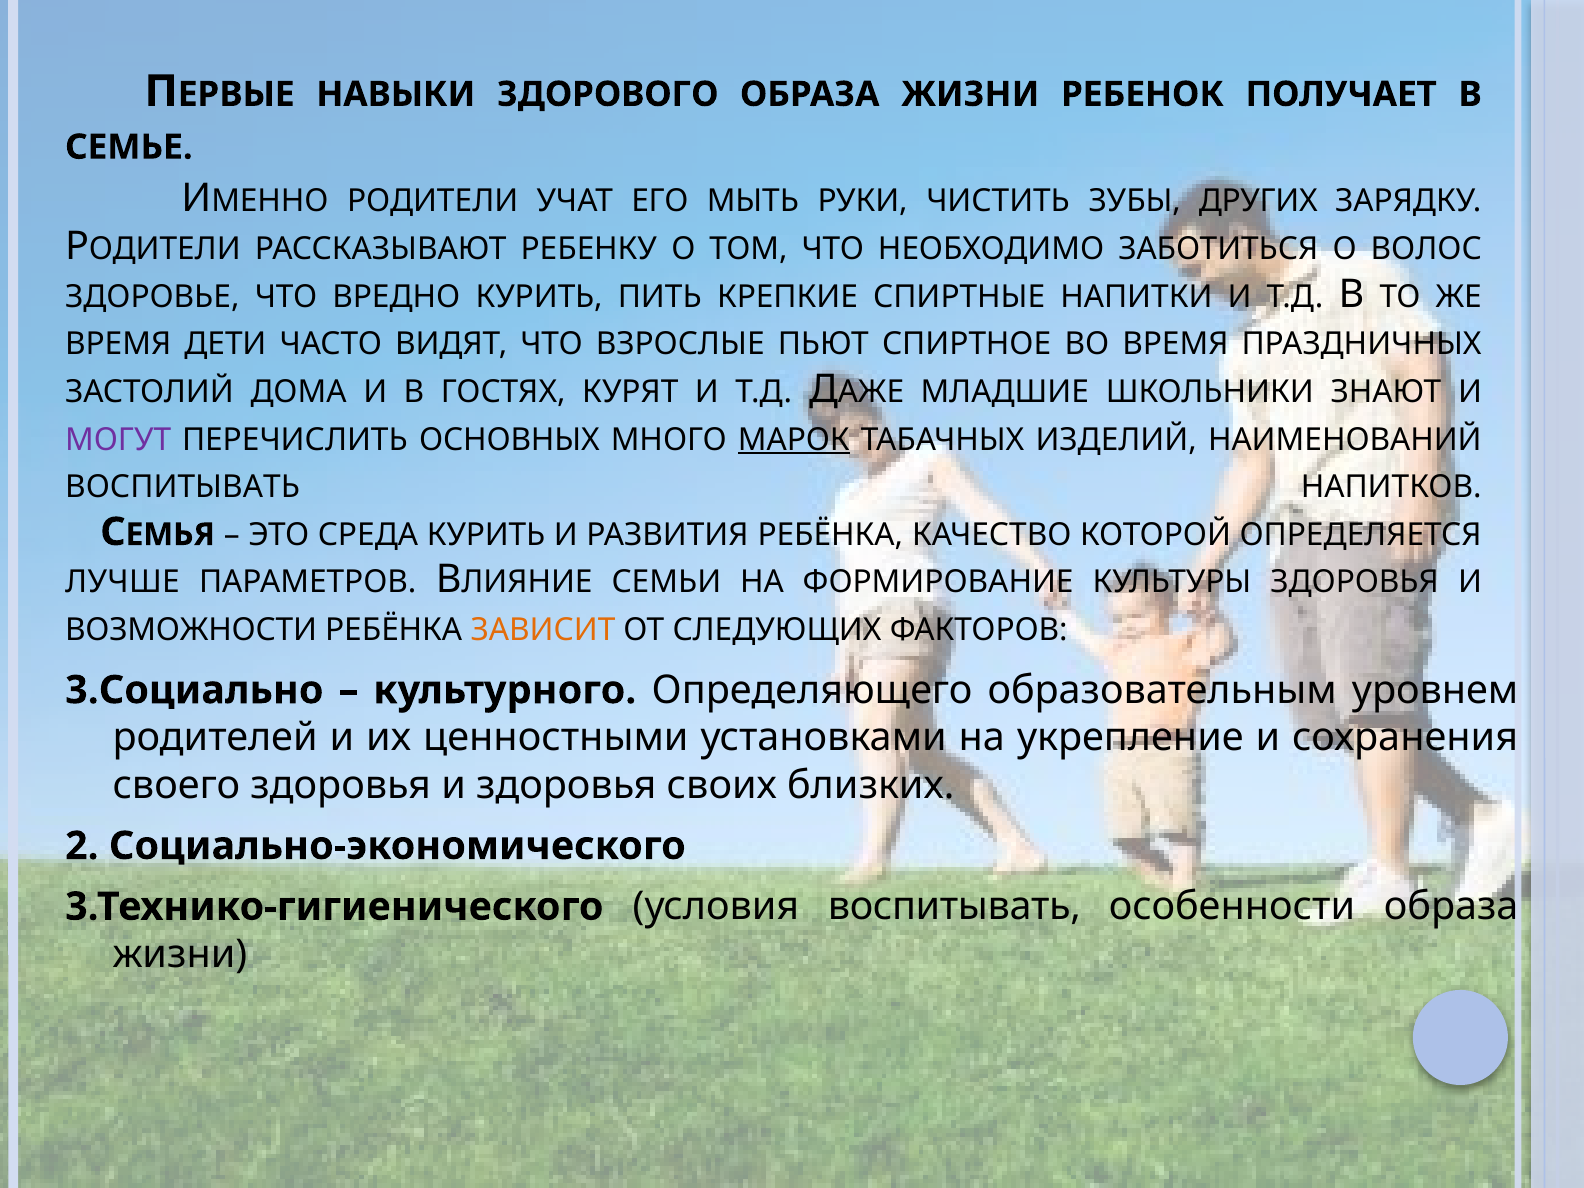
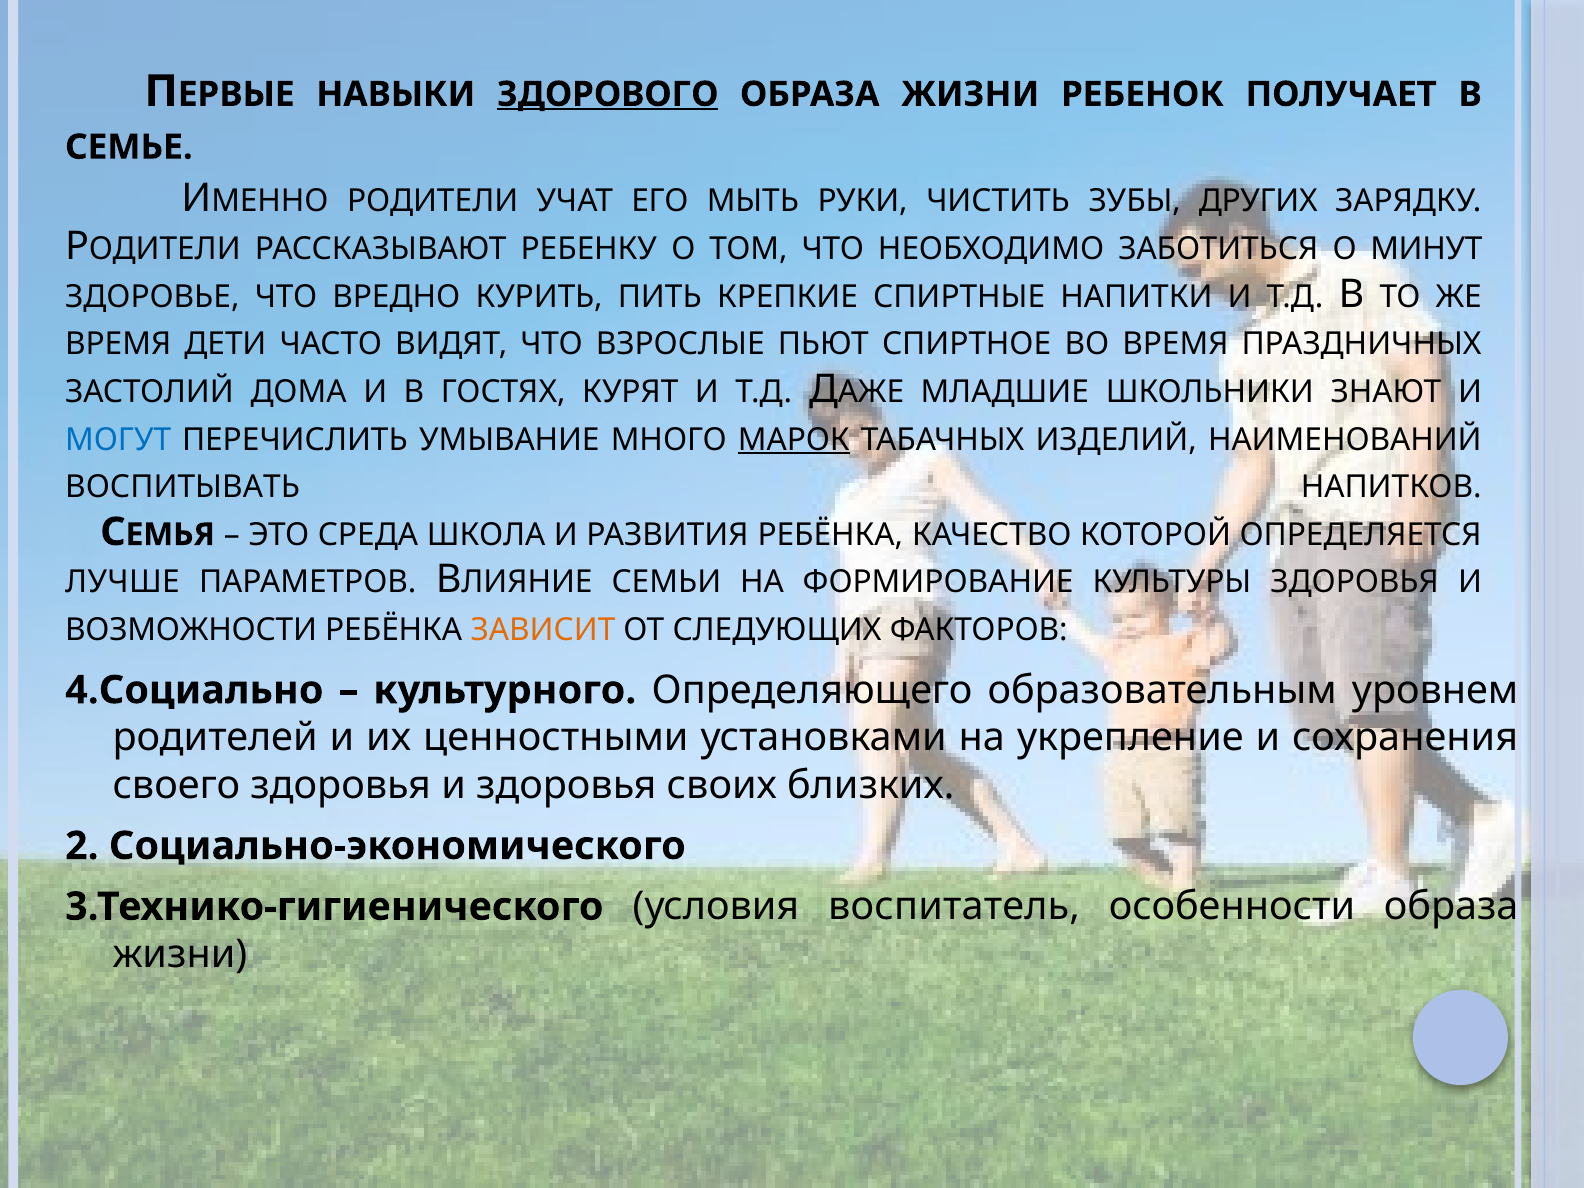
ЗДОРОВОГО underline: none -> present
ВОЛОС: ВОЛОС -> МИНУТ
МОГУТ colour: purple -> blue
ОСНОВНЫХ: ОСНОВНЫХ -> УМЫВАНИЕ
СРЕДА КУРИТЬ: КУРИТЬ -> ШКОЛА
3.Социально: 3.Социально -> 4.Социально
условия воспитывать: воспитывать -> воспитатель
